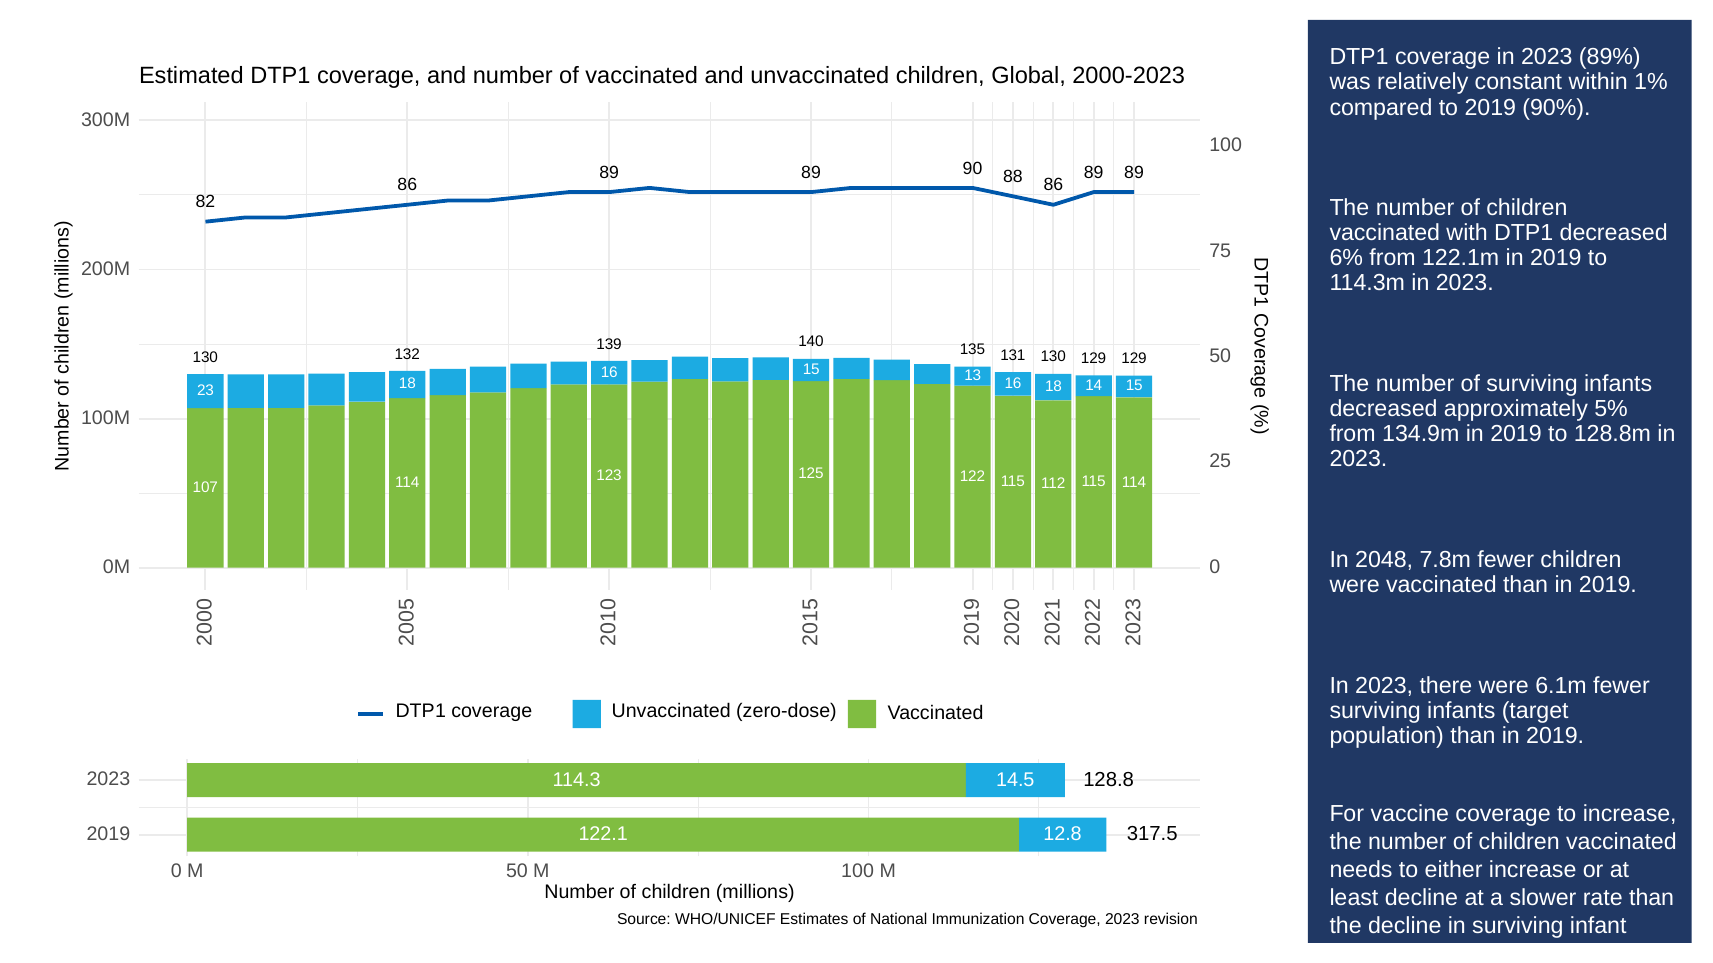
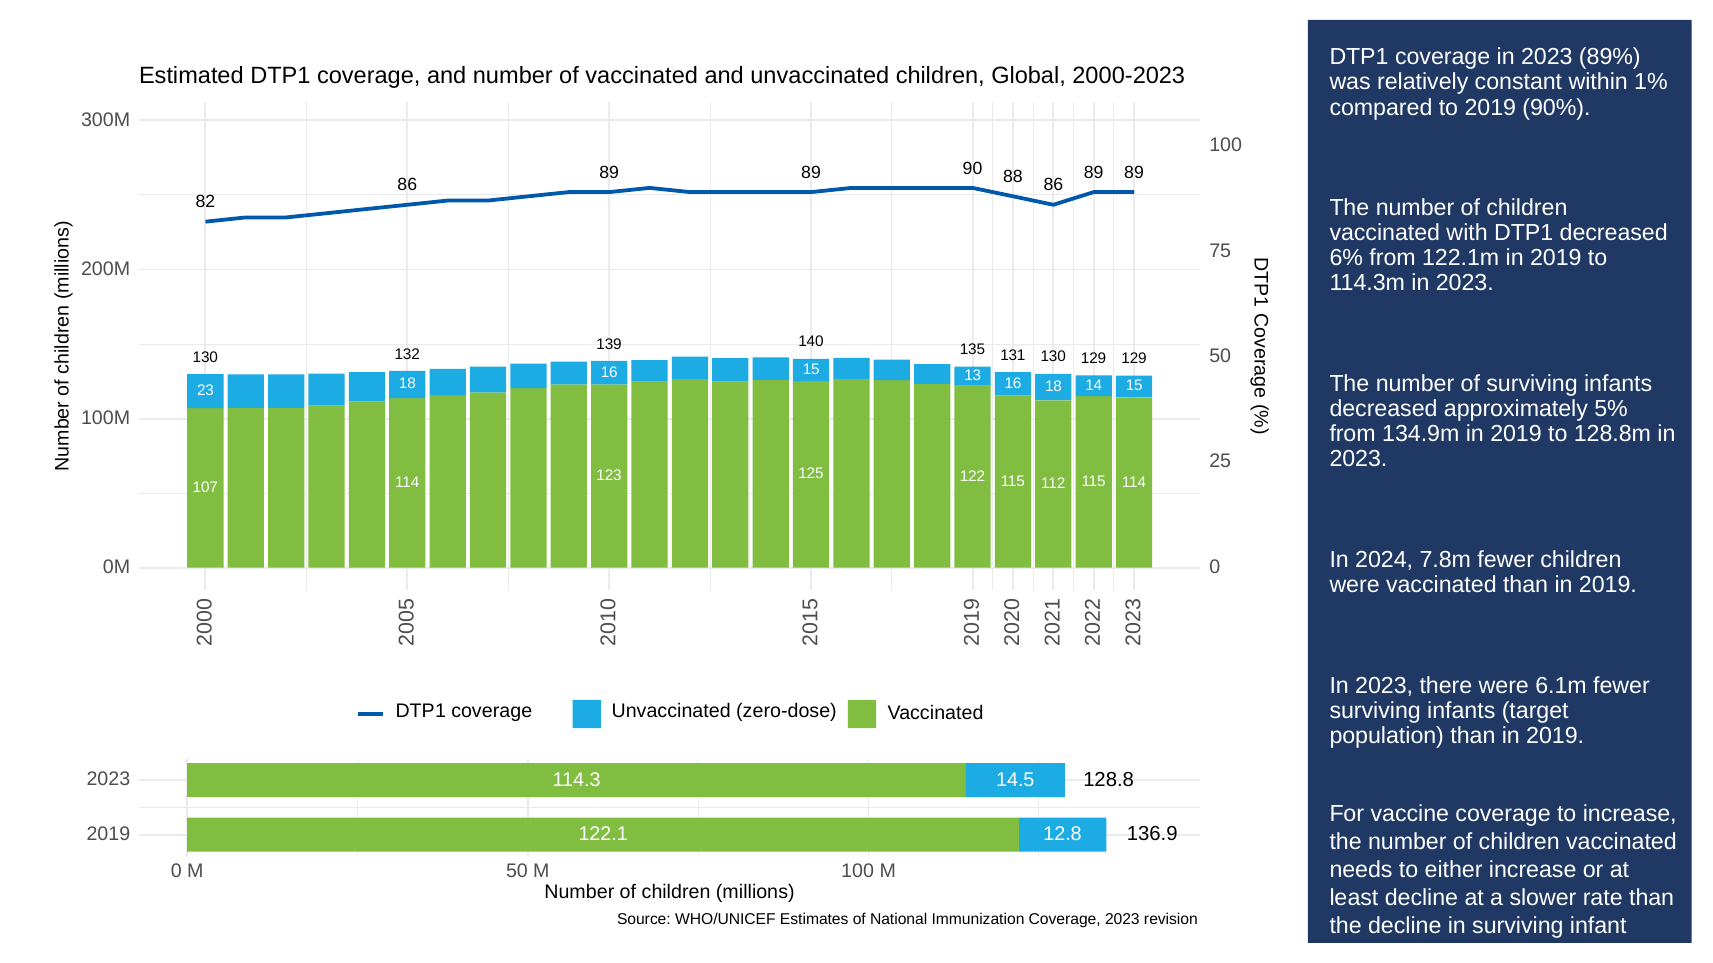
2048: 2048 -> 2024
317.5: 317.5 -> 136.9
